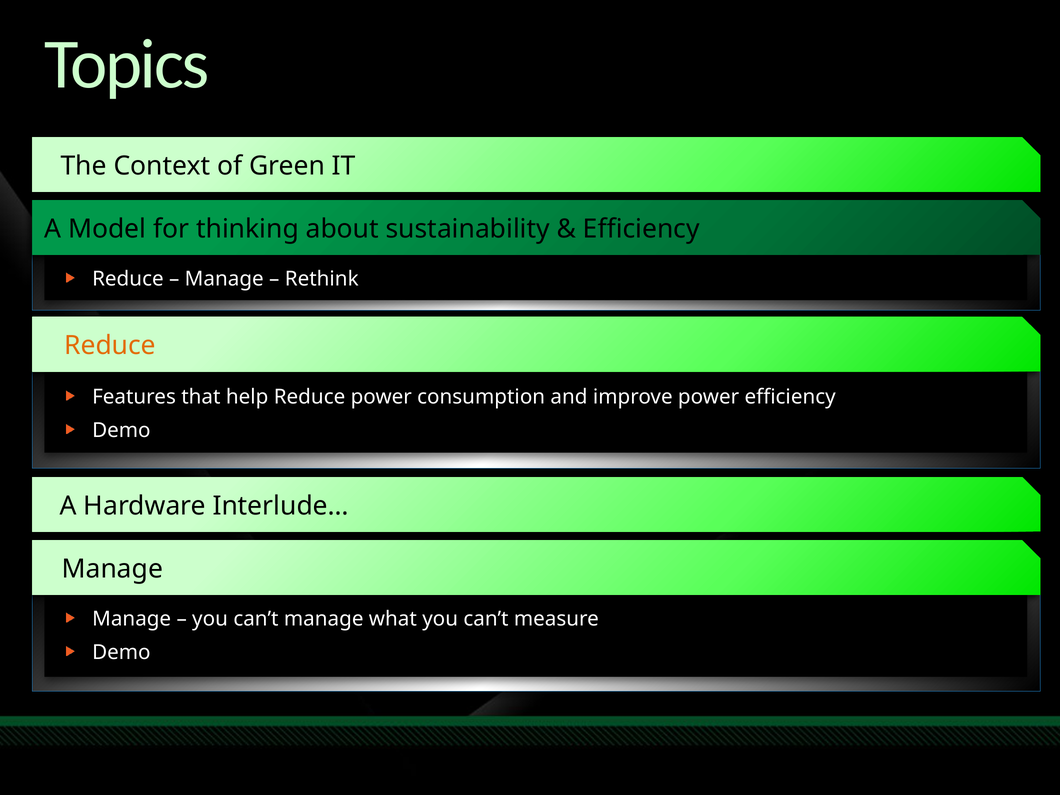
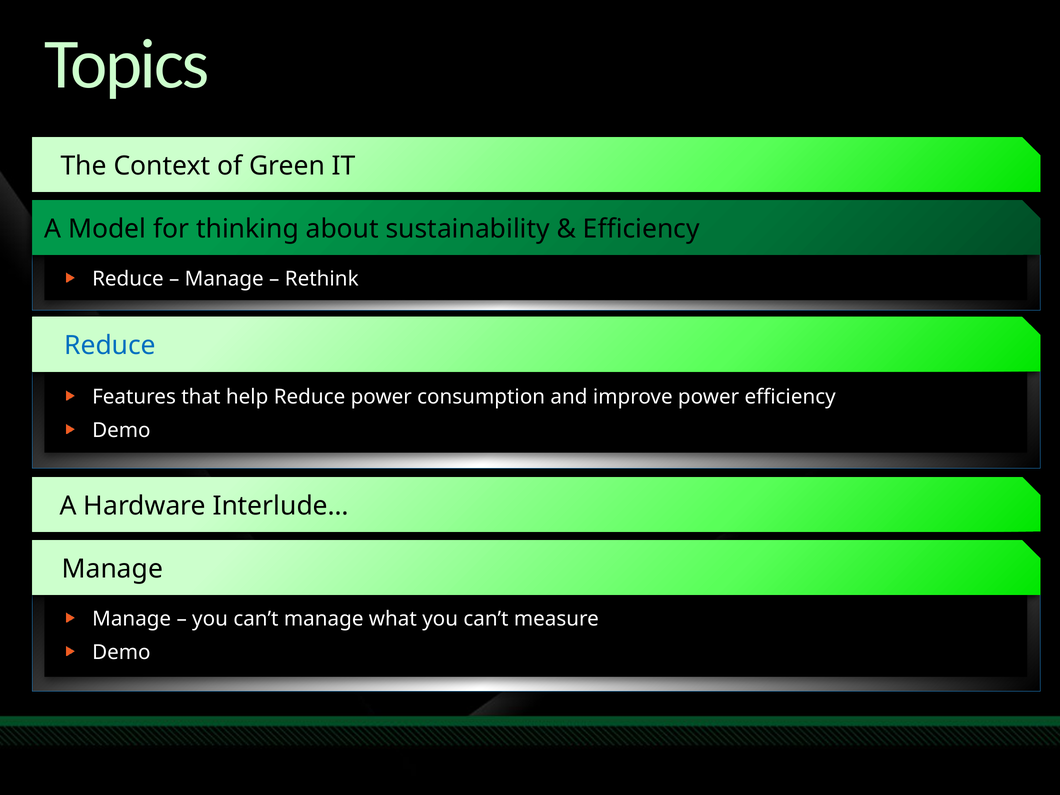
Reduce at (110, 346) colour: orange -> blue
